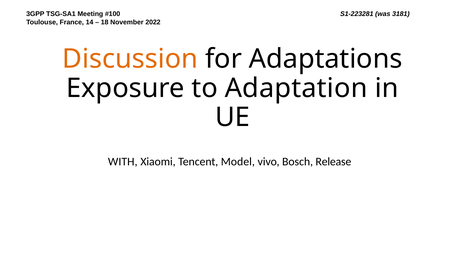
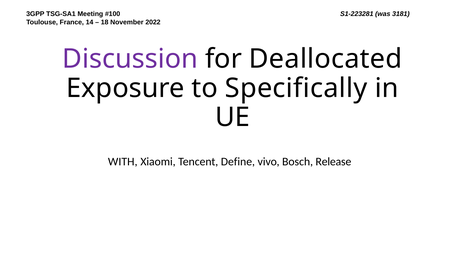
Discussion colour: orange -> purple
Adaptations: Adaptations -> Deallocated
Adaptation: Adaptation -> Specifically
Model: Model -> Define
